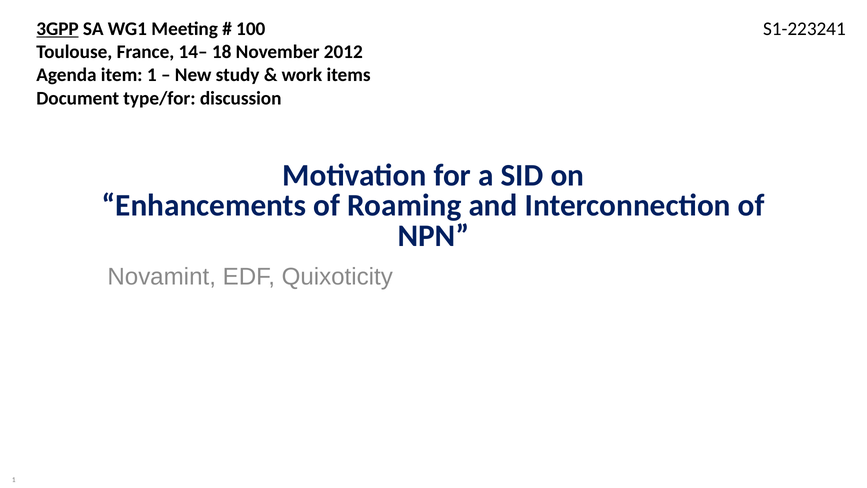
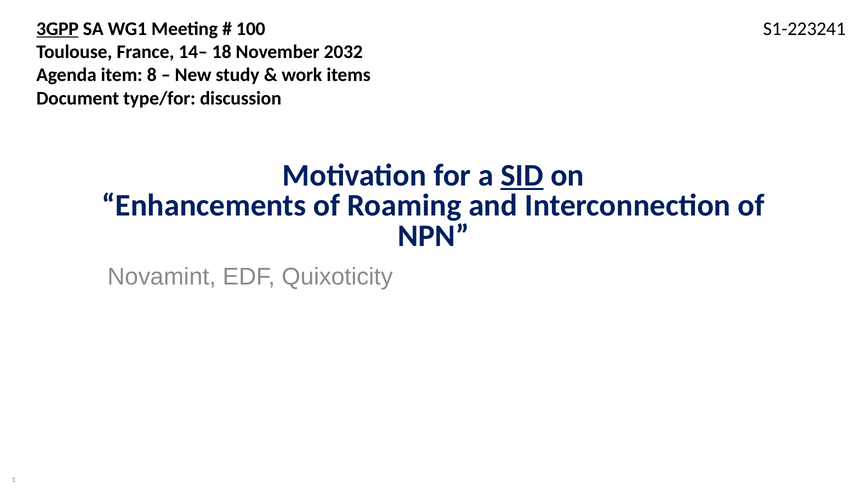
2012: 2012 -> 2032
item 1: 1 -> 8
SID underline: none -> present
